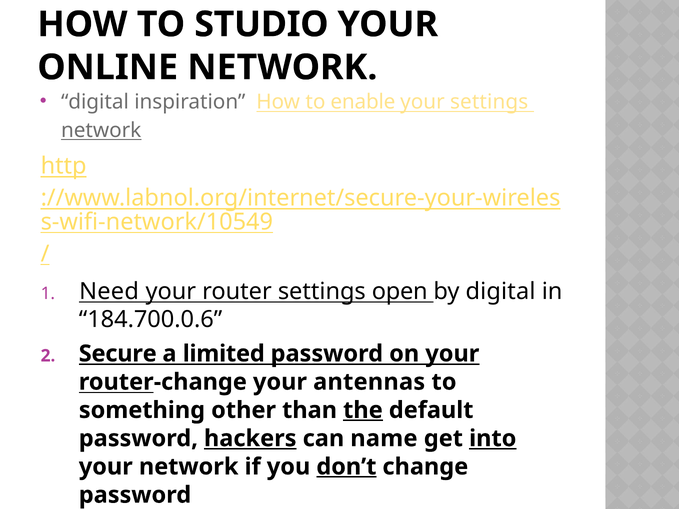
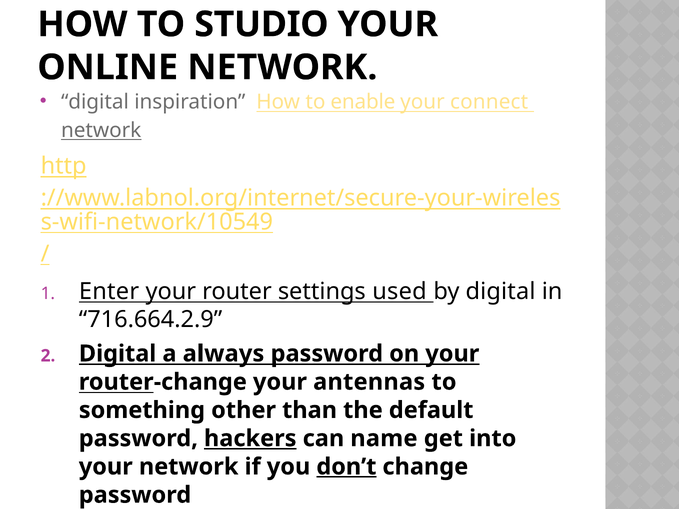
your settings: settings -> connect
Need: Need -> Enter
open: open -> used
184.700.0.6: 184.700.0.6 -> 716.664.2.9
Secure at (118, 354): Secure -> Digital
limited: limited -> always
the underline: present -> none
into underline: present -> none
